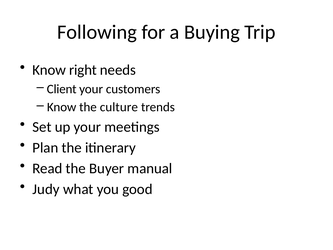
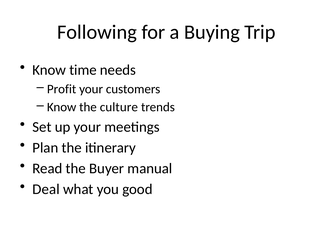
right: right -> time
Client: Client -> Profit
Judy: Judy -> Deal
